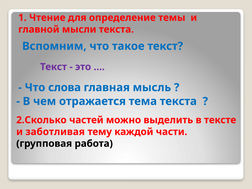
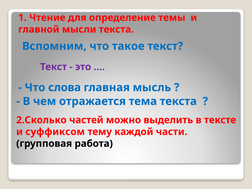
заботливая: заботливая -> суффиксом
